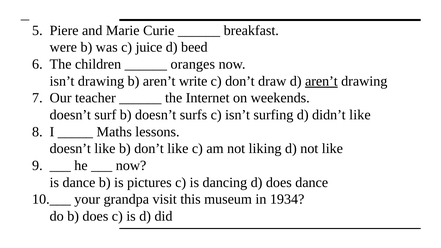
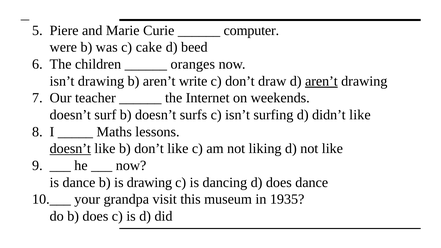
breakfast: breakfast -> computer
juice: juice -> cake
doesn’t at (70, 149) underline: none -> present
is pictures: pictures -> drawing
1934: 1934 -> 1935
